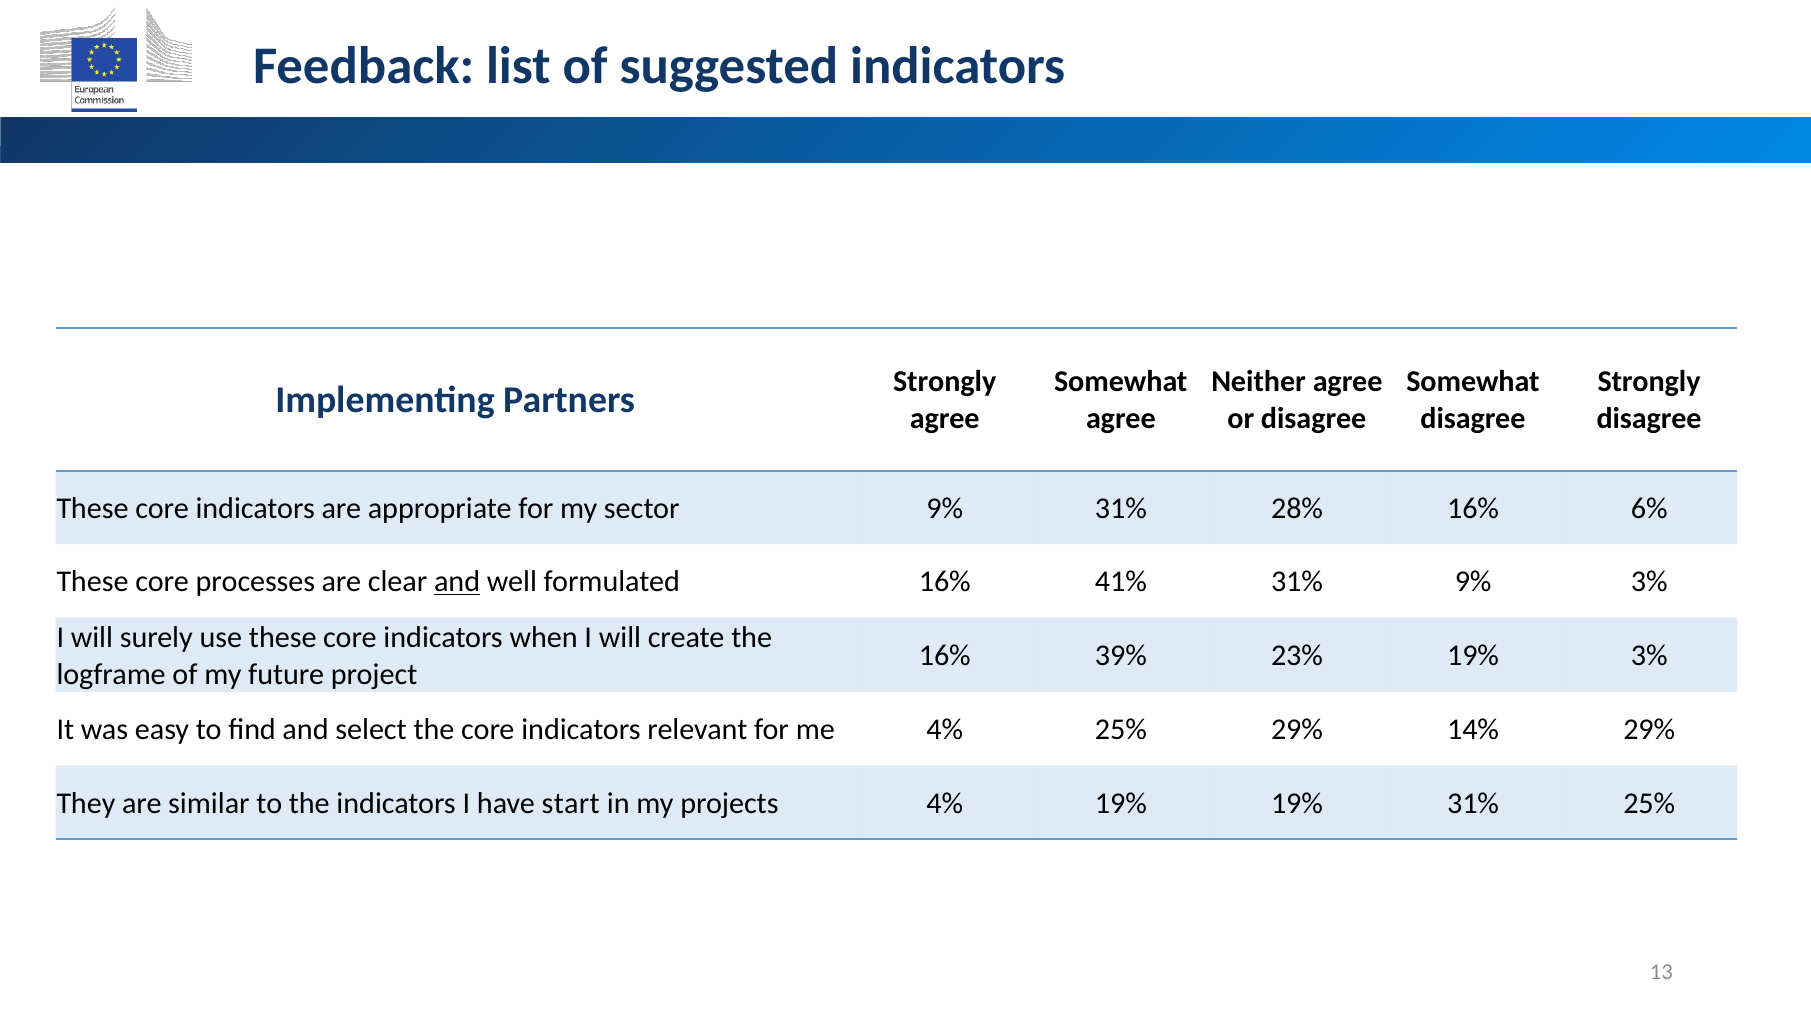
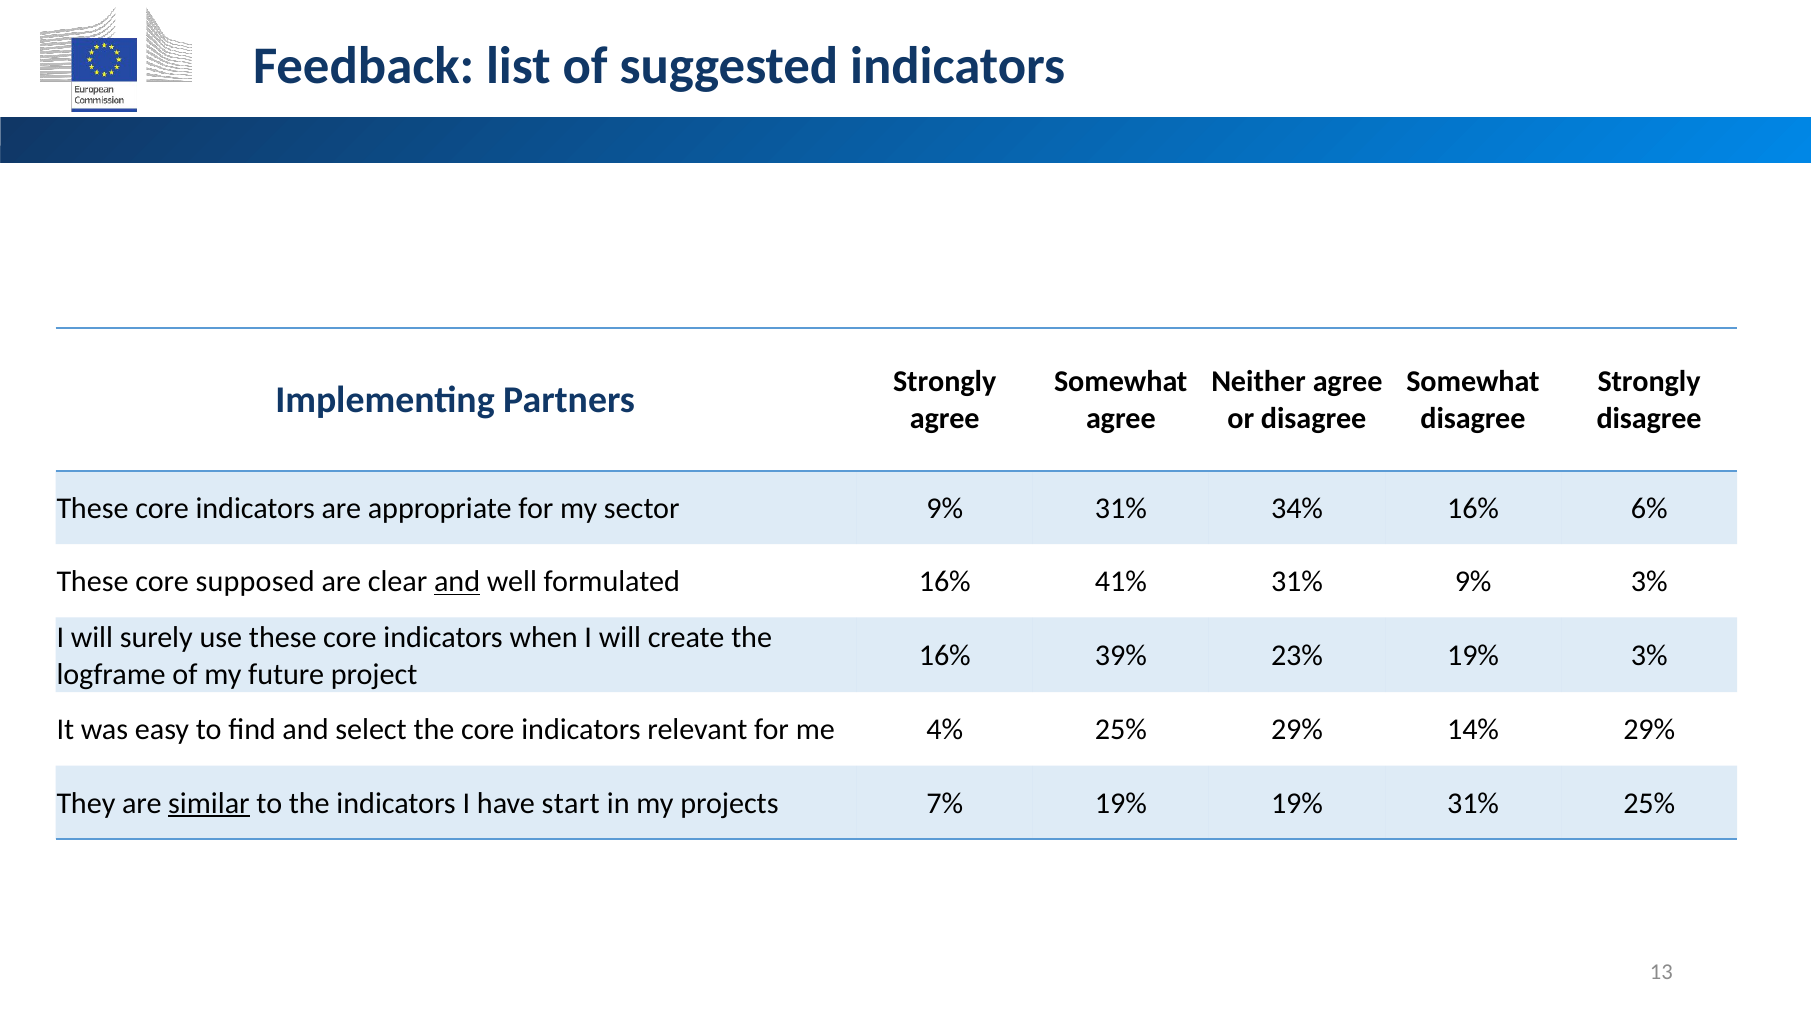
28%: 28% -> 34%
processes: processes -> supposed
similar underline: none -> present
projects 4%: 4% -> 7%
